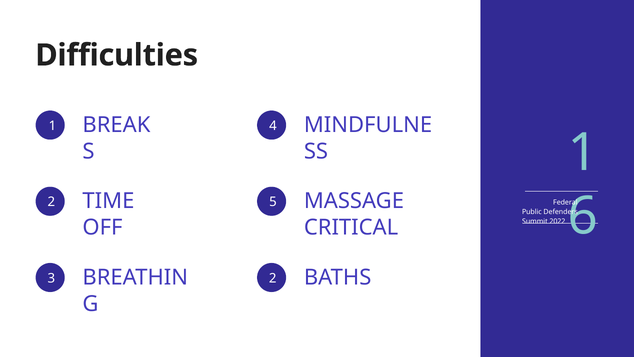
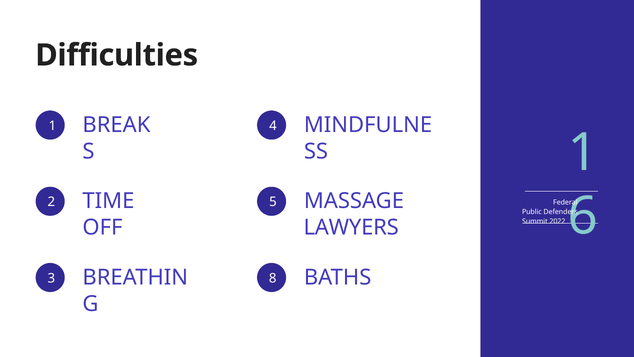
CRITICAL: CRITICAL -> LAWYERS
3 2: 2 -> 8
